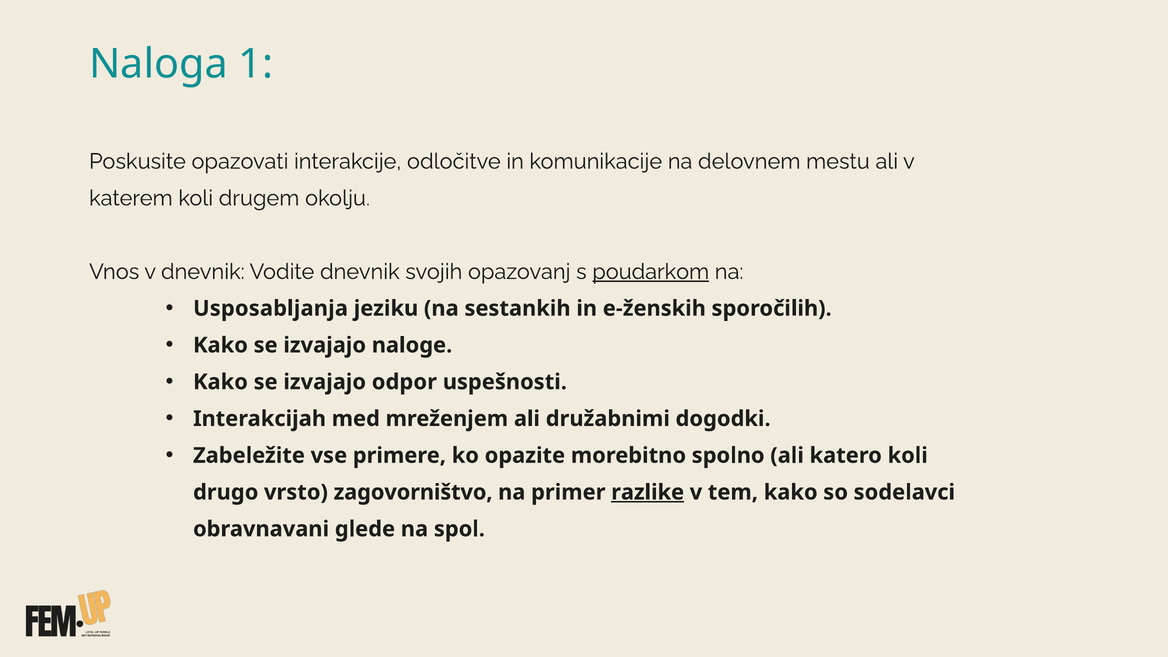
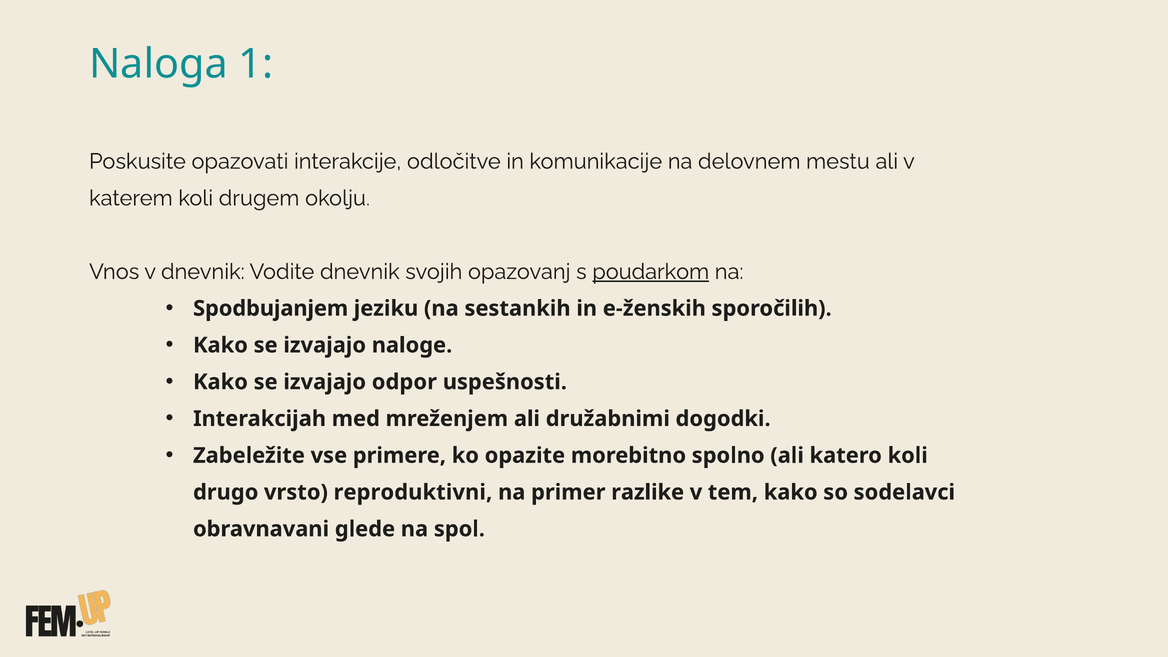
Usposabljanja: Usposabljanja -> Spodbujanjem
zagovorništvo: zagovorništvo -> reproduktivni
razlike underline: present -> none
